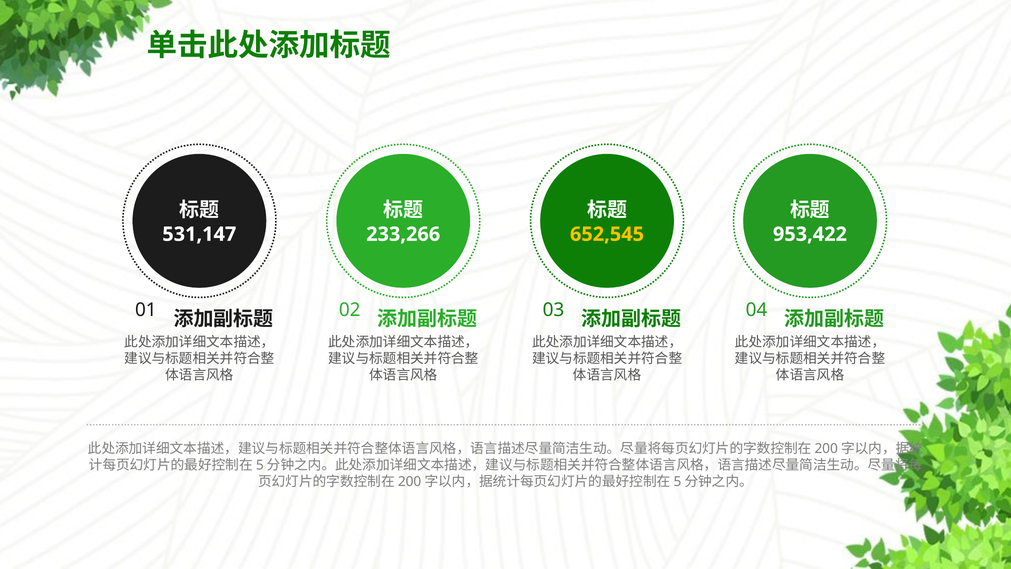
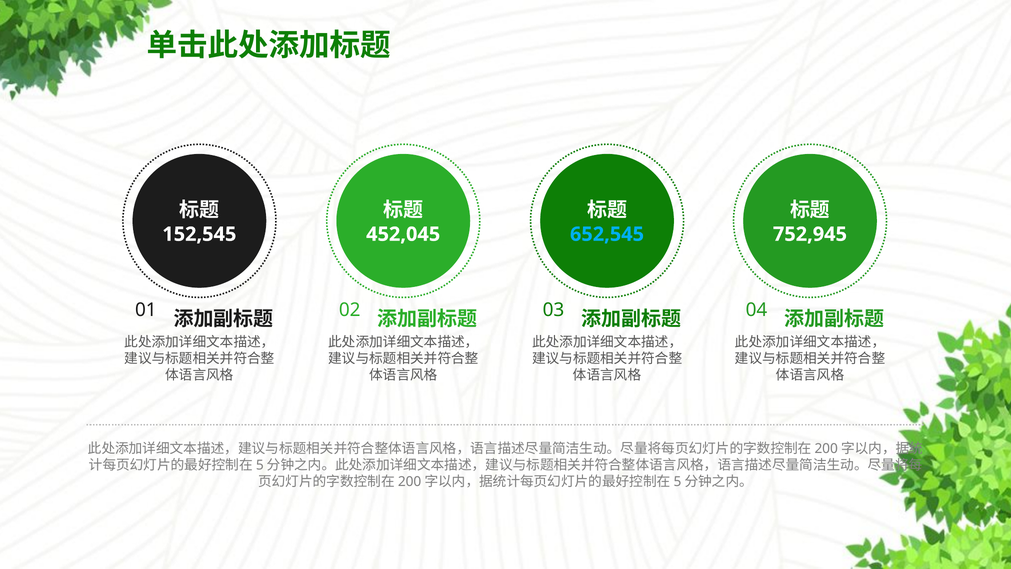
531,147: 531,147 -> 152,545
233,266: 233,266 -> 452,045
652,545 colour: yellow -> light blue
953,422: 953,422 -> 752,945
